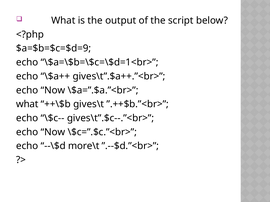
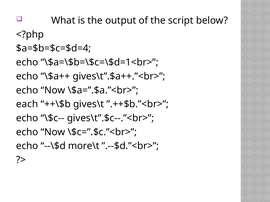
$a=$b=$c=$d=9: $a=$b=$c=$d=9 -> $a=$b=$c=$d=4
what at (27, 104): what -> each
